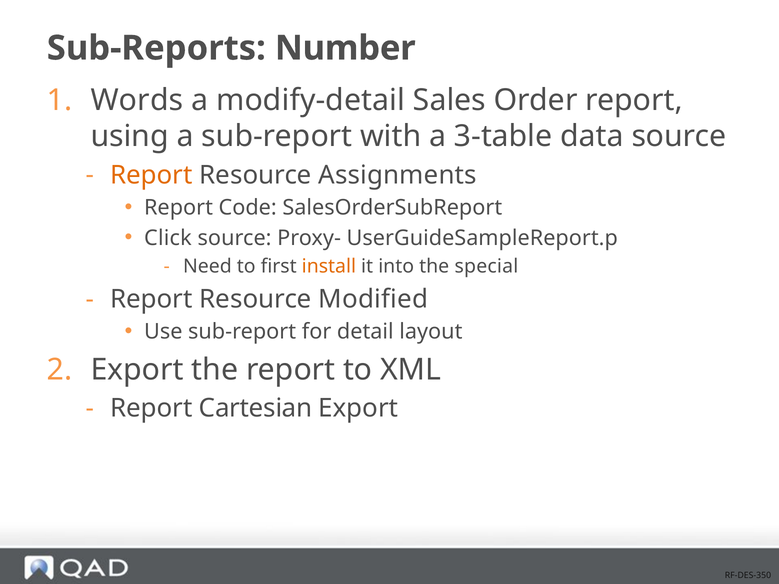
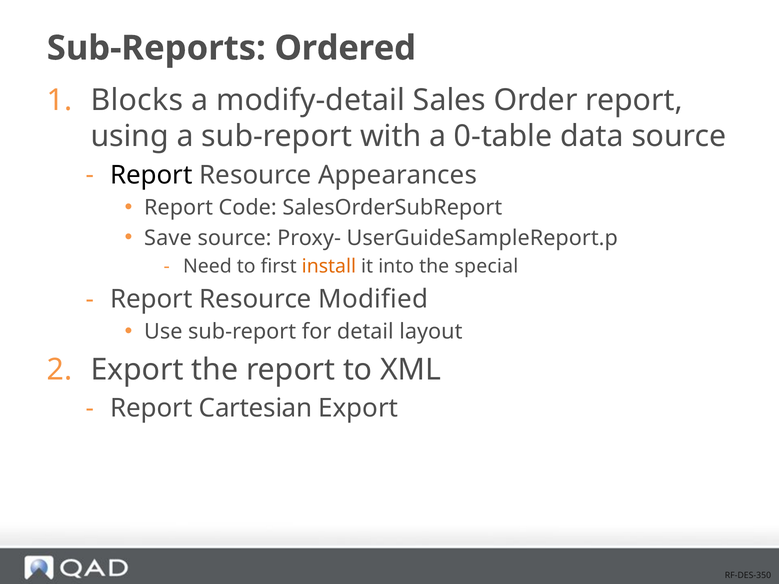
Number: Number -> Ordered
Words: Words -> Blocks
3-table: 3-table -> 0-table
Report at (151, 175) colour: orange -> black
Assignments: Assignments -> Appearances
Click: Click -> Save
